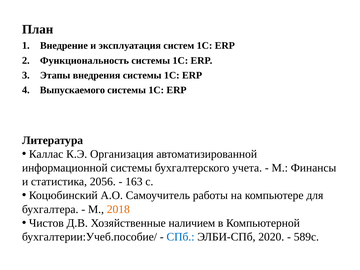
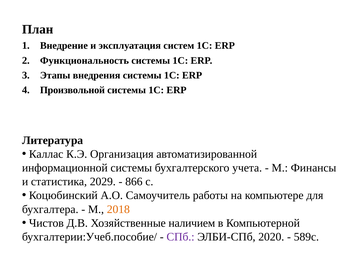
Выпускаемого: Выпускаемого -> Произвольной
2056: 2056 -> 2029
163: 163 -> 866
СПб colour: blue -> purple
